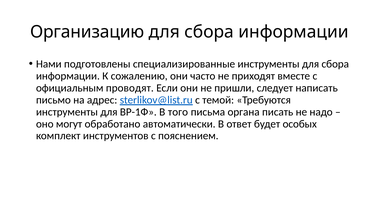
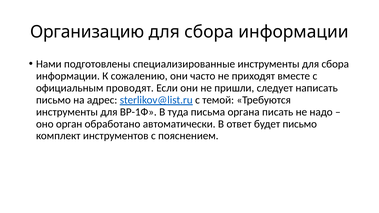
того: того -> туда
могут: могут -> орган
будет особых: особых -> письмо
